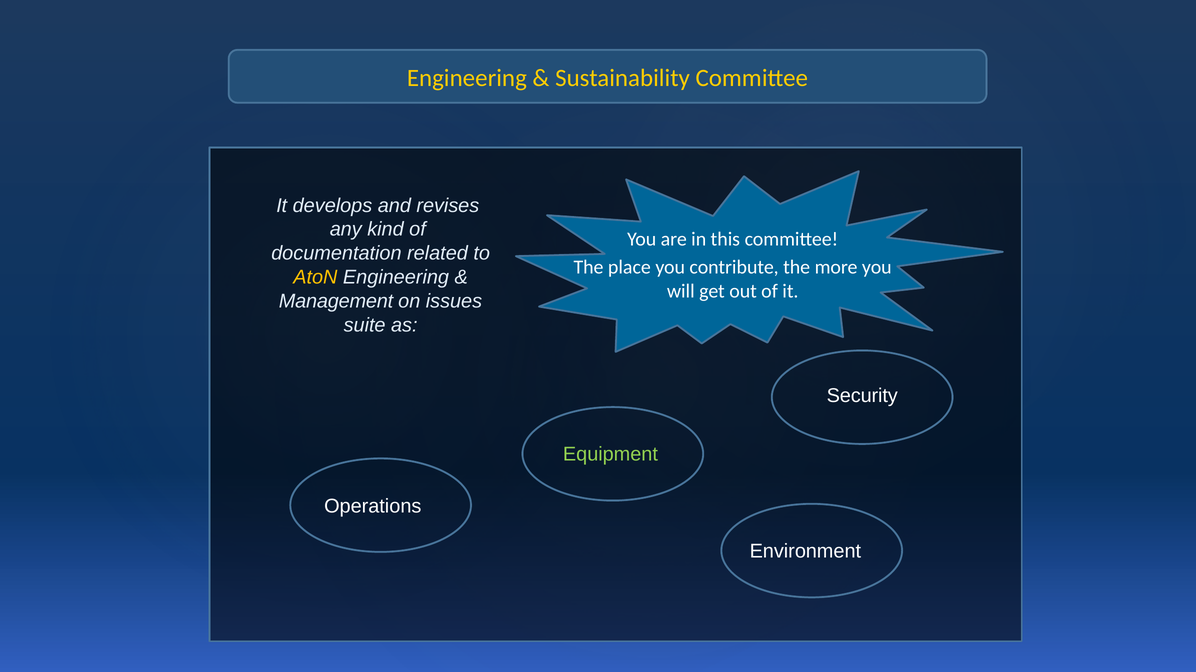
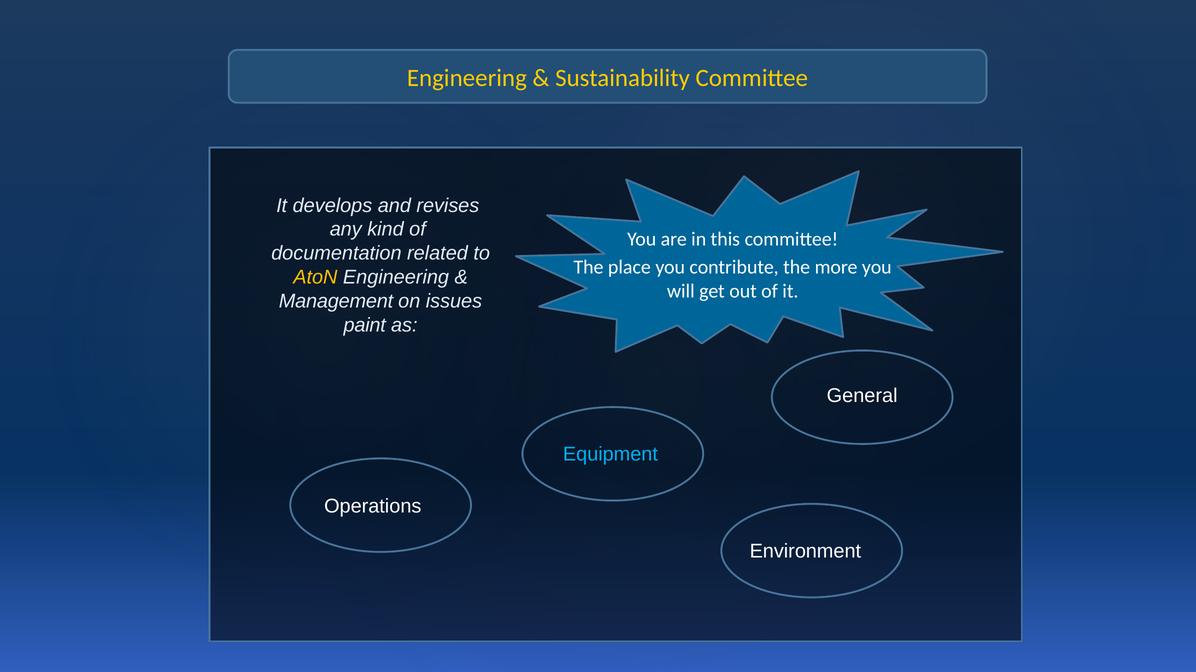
suite: suite -> paint
Security: Security -> General
Equipment colour: light green -> light blue
